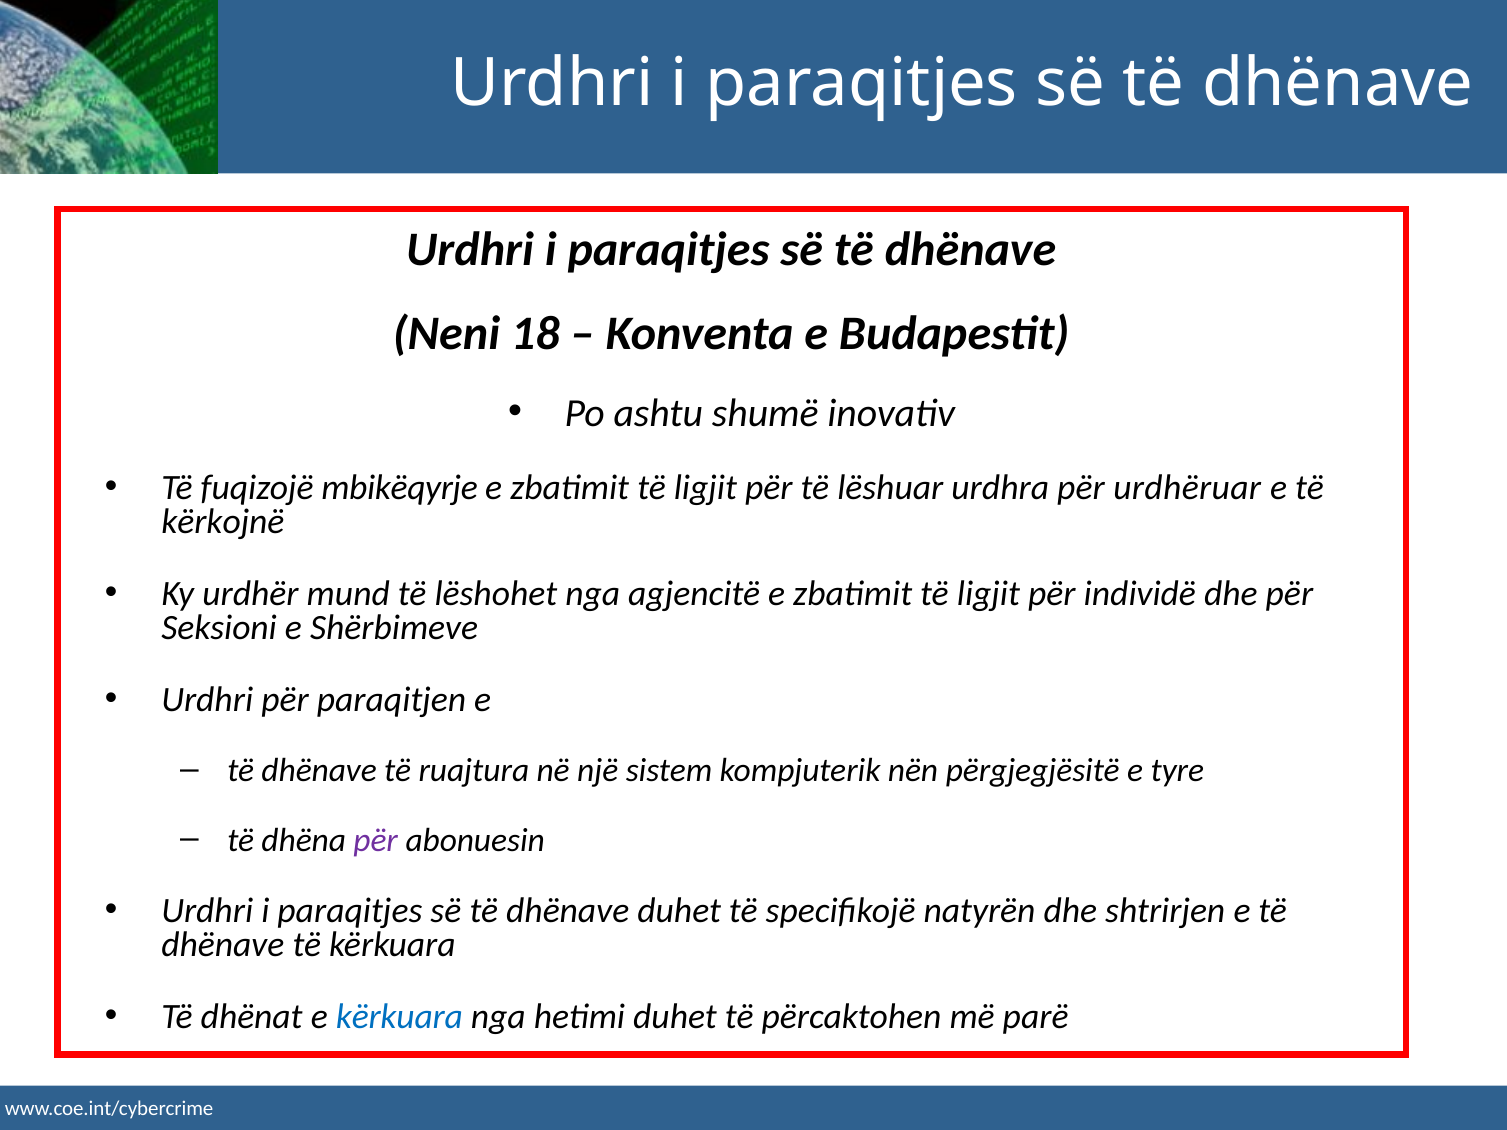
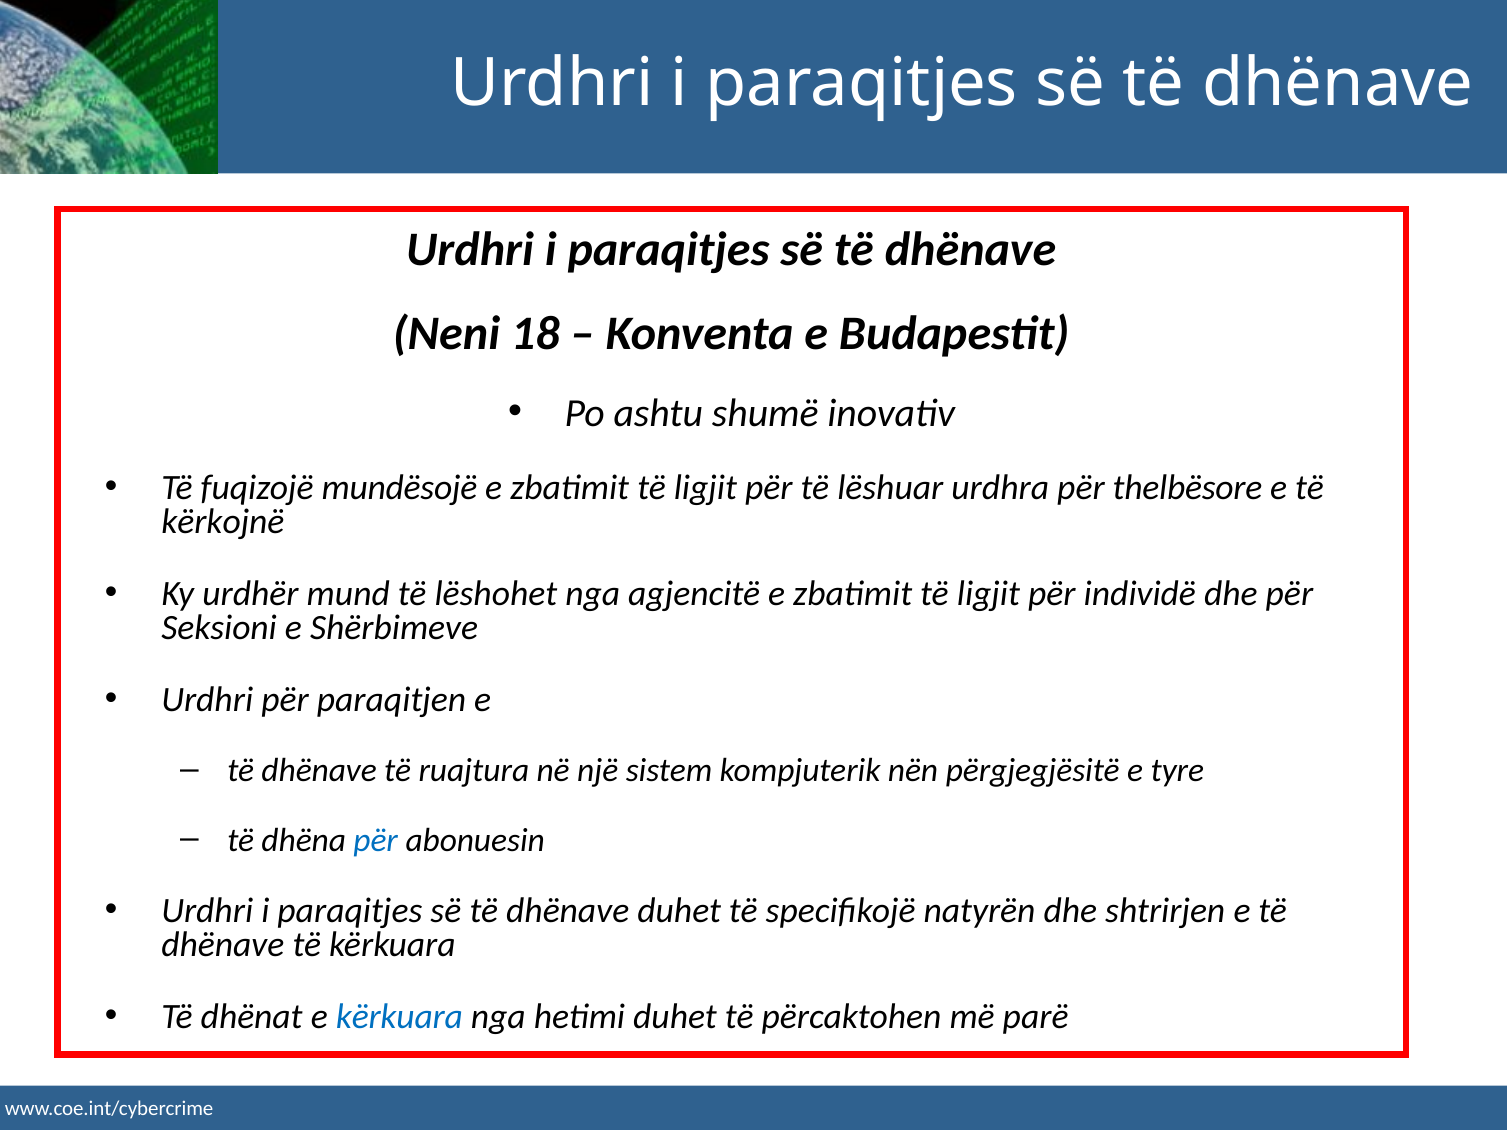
mbikëqyrje: mbikëqyrje -> mundësojë
urdhëruar: urdhëruar -> thelbësore
për at (376, 840) colour: purple -> blue
